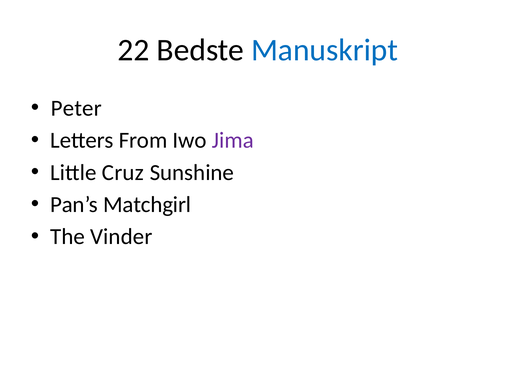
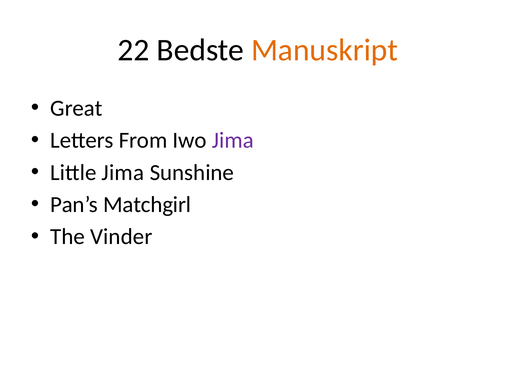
Manuskript colour: blue -> orange
Peter: Peter -> Great
Little Cruz: Cruz -> Jima
